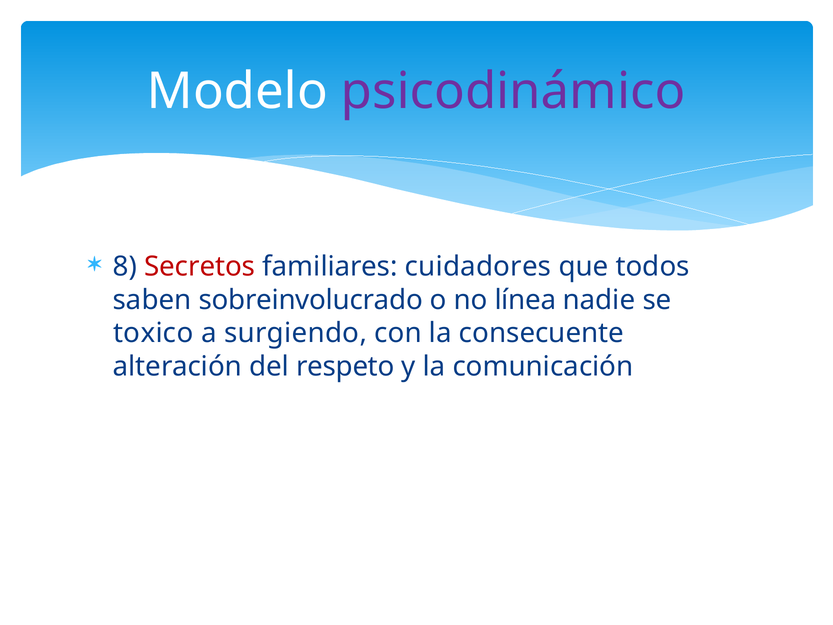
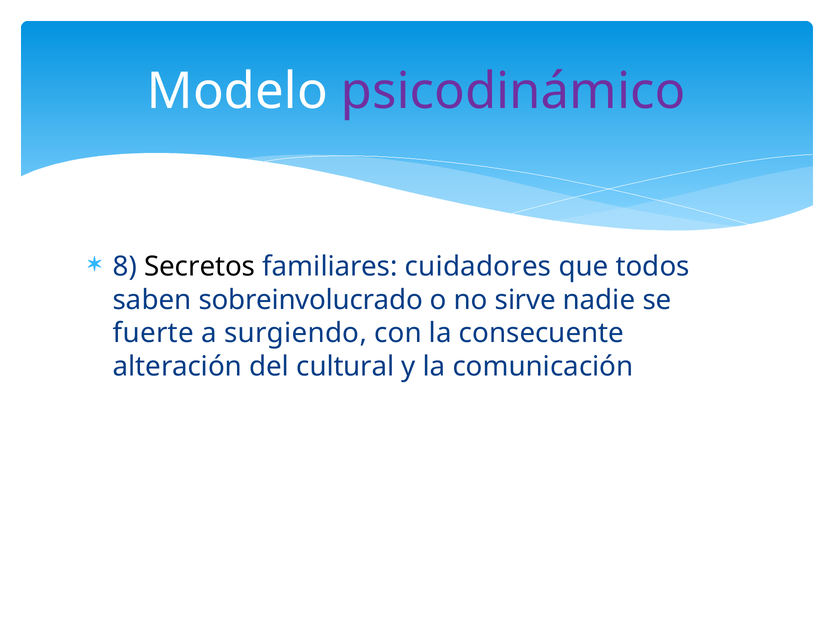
Secretos colour: red -> black
línea: línea -> sirve
toxico: toxico -> fuerte
respeto: respeto -> cultural
